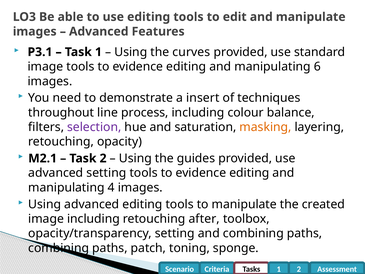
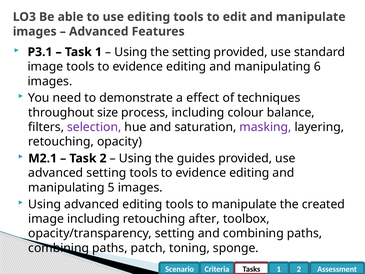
the curves: curves -> setting
insert: insert -> effect
line: line -> size
masking colour: orange -> purple
4: 4 -> 5
